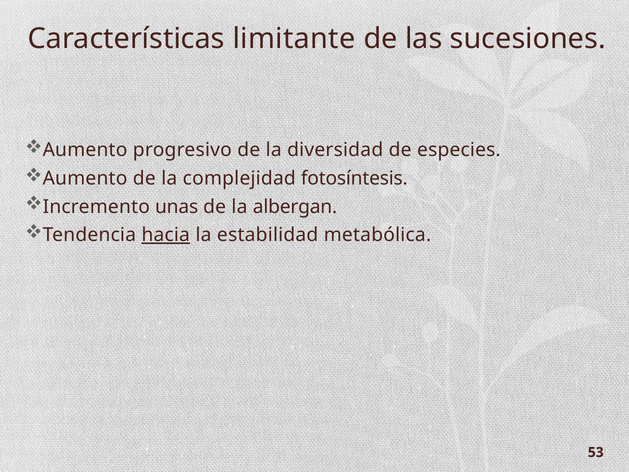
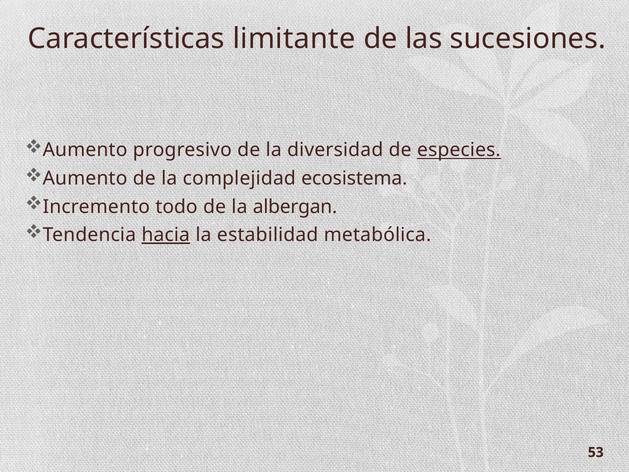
especies underline: none -> present
fotosíntesis: fotosíntesis -> ecosistema
unas: unas -> todo
